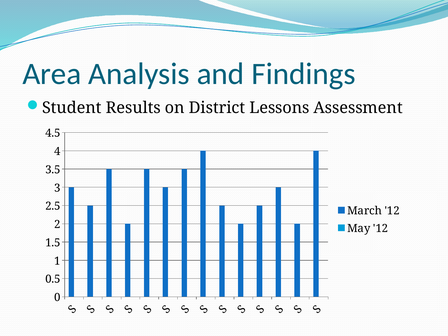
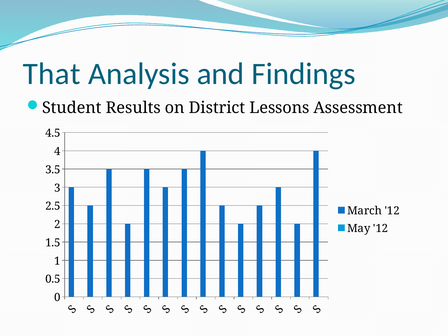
Area: Area -> That
